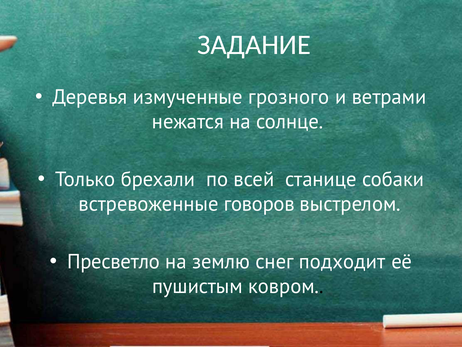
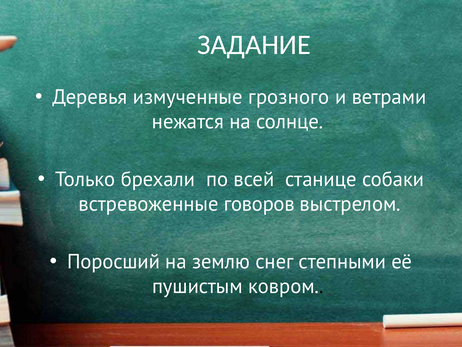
Пресветло: Пресветло -> Поросший
подходит: подходит -> степными
